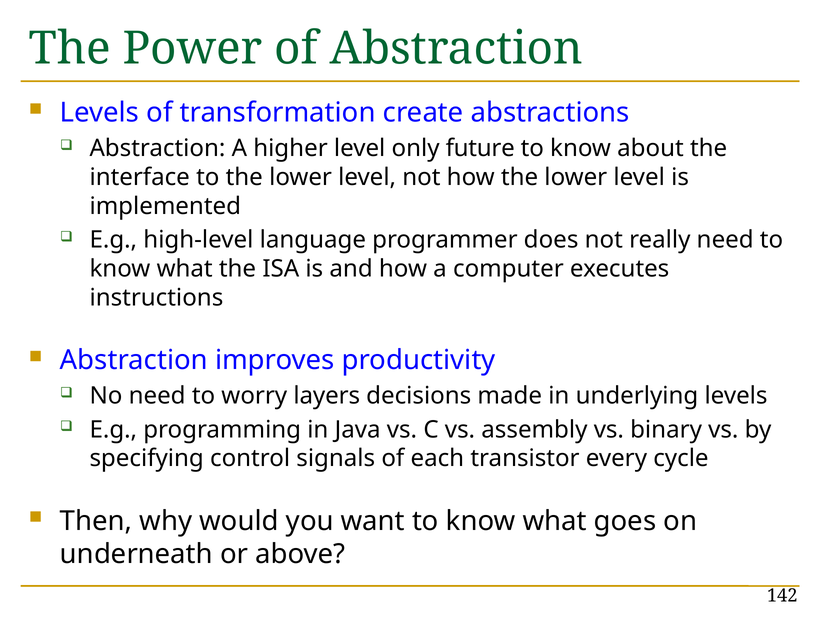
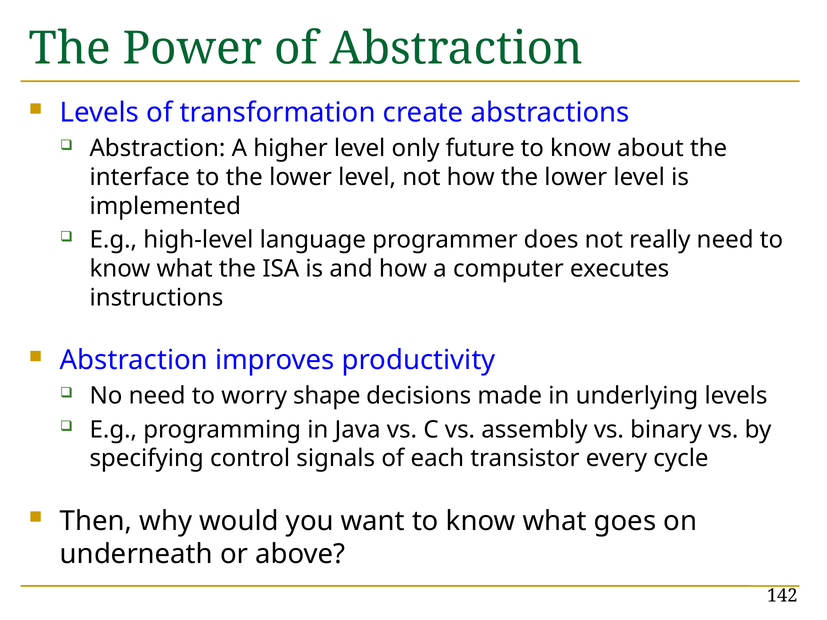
layers: layers -> shape
